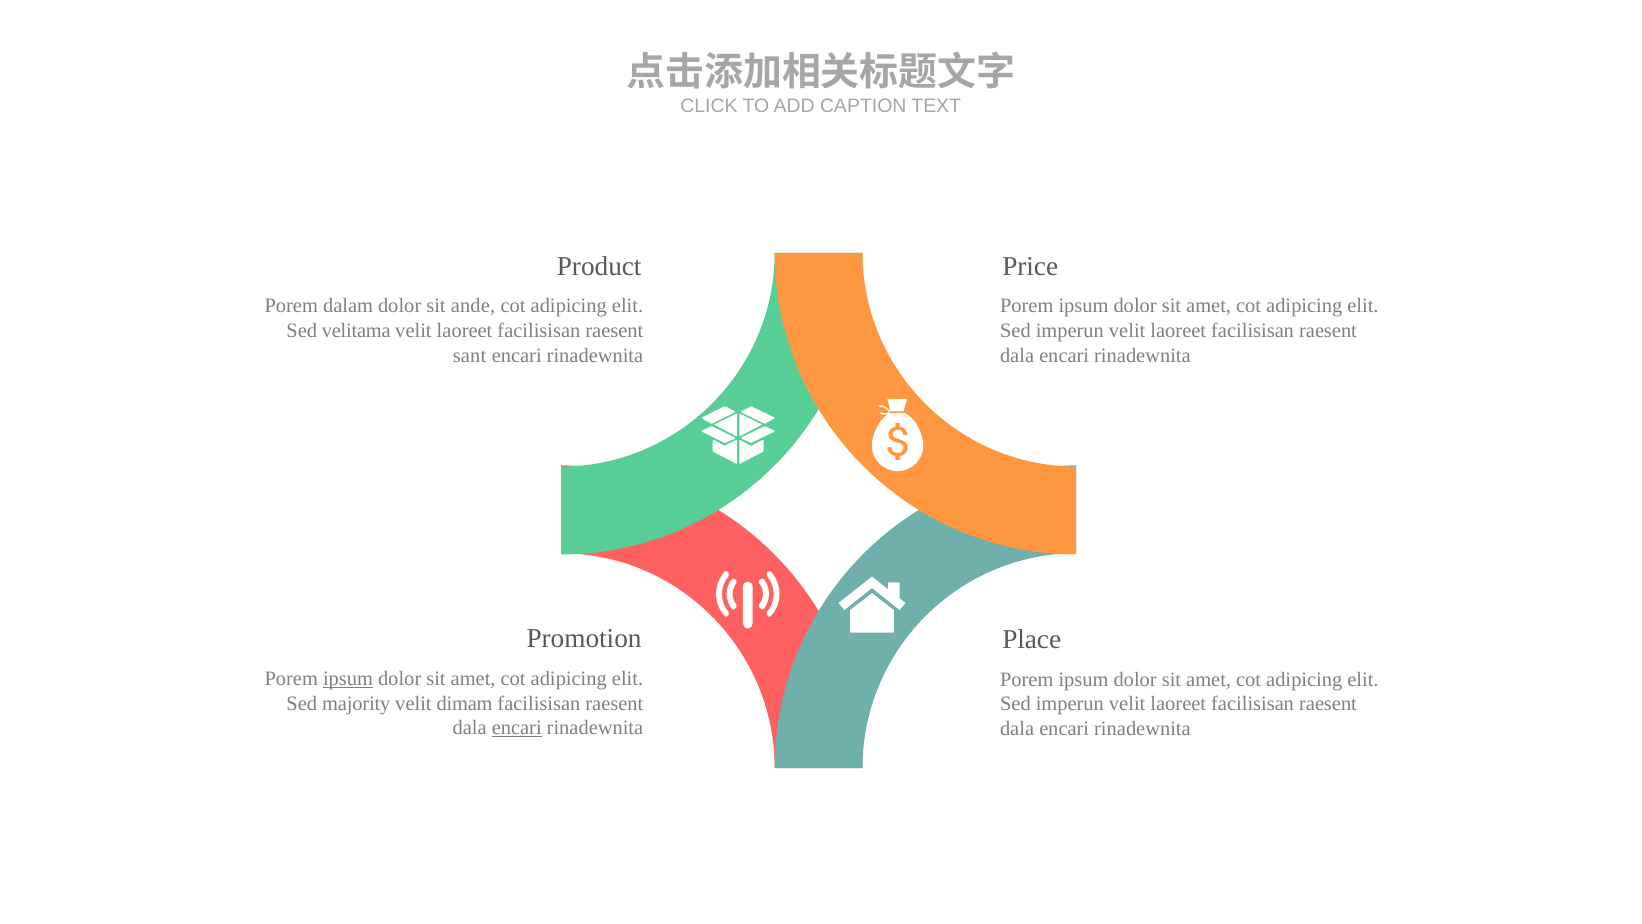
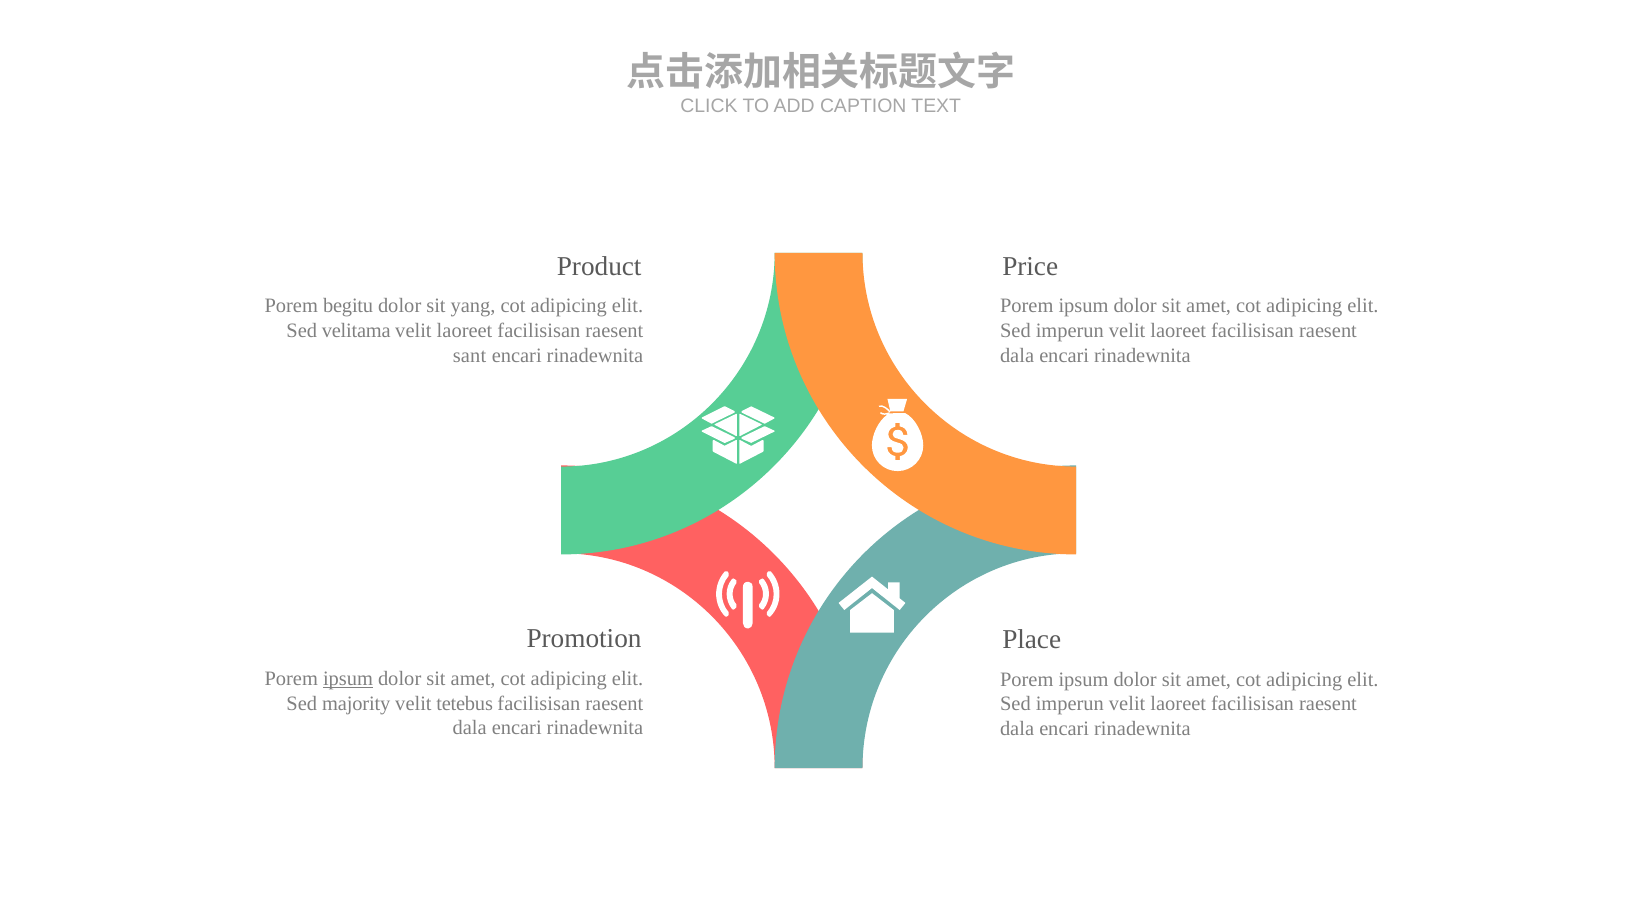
dalam: dalam -> begitu
ande: ande -> yang
dimam: dimam -> tetebus
encari at (517, 728) underline: present -> none
